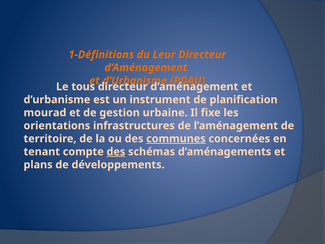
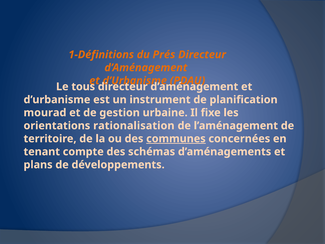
Leur: Leur -> Prés
infrastructures: infrastructures -> rationalisation
des at (116, 152) underline: present -> none
